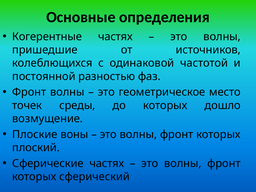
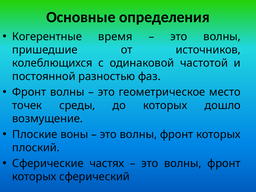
Когерентные частях: частях -> время
